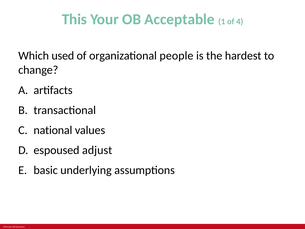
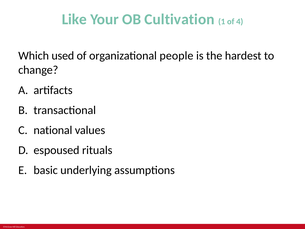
This: This -> Like
Acceptable: Acceptable -> Cultivation
adjust: adjust -> rituals
